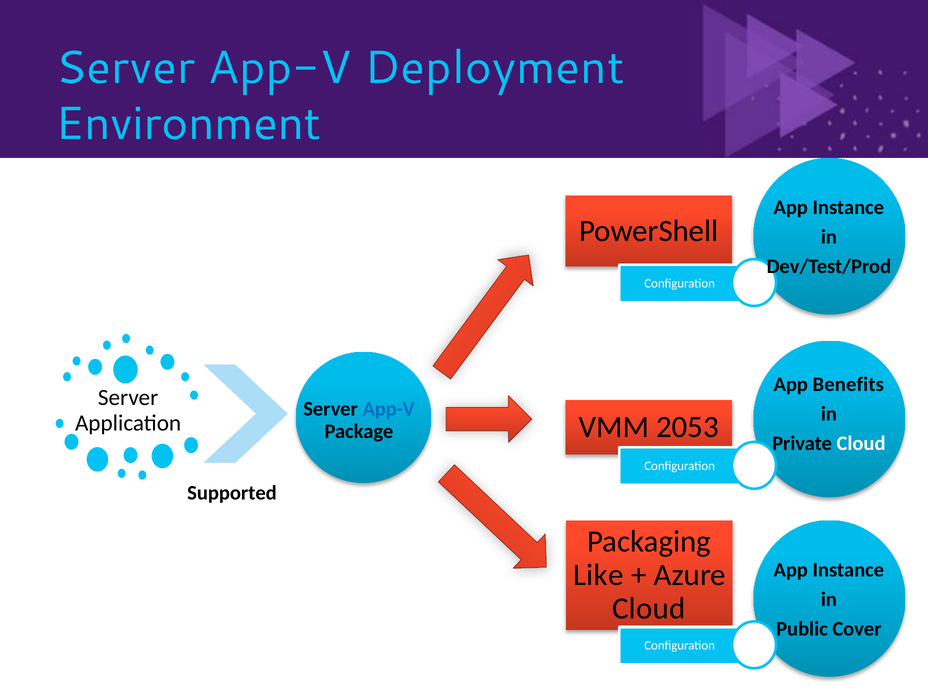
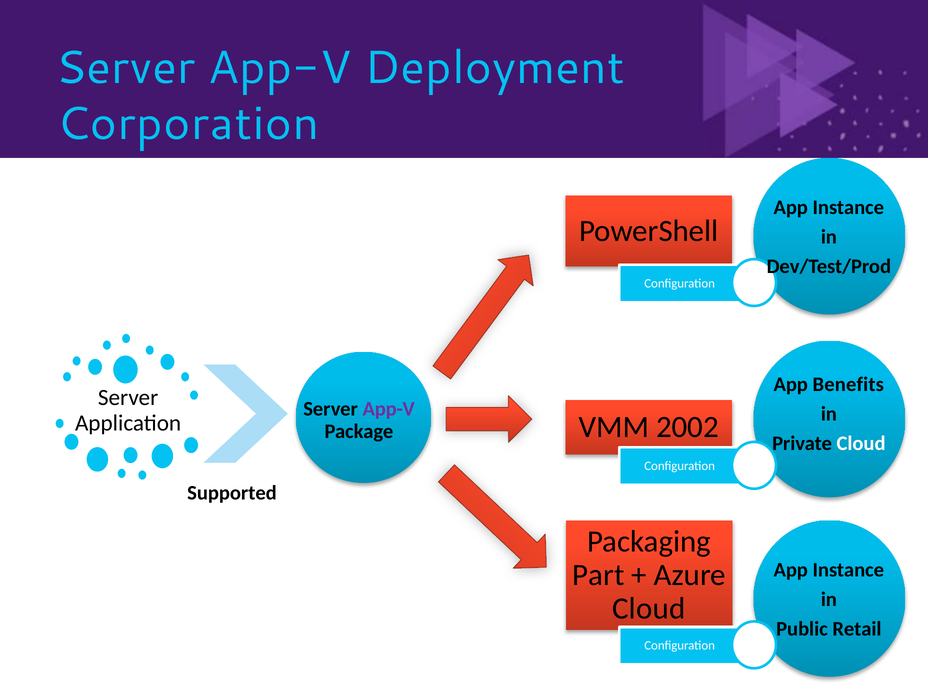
Environment: Environment -> Corporation
App-V at (389, 409) colour: blue -> purple
2053: 2053 -> 2002
Like: Like -> Part
Cover: Cover -> Retail
